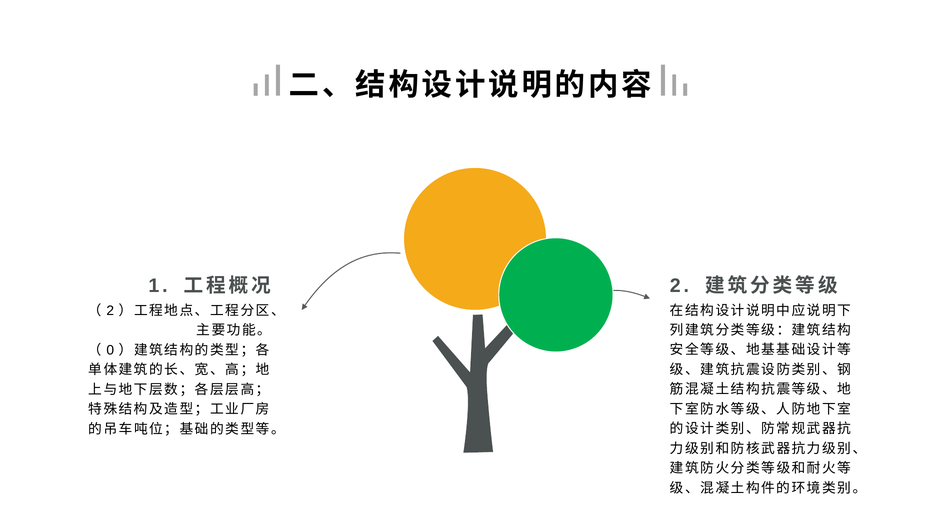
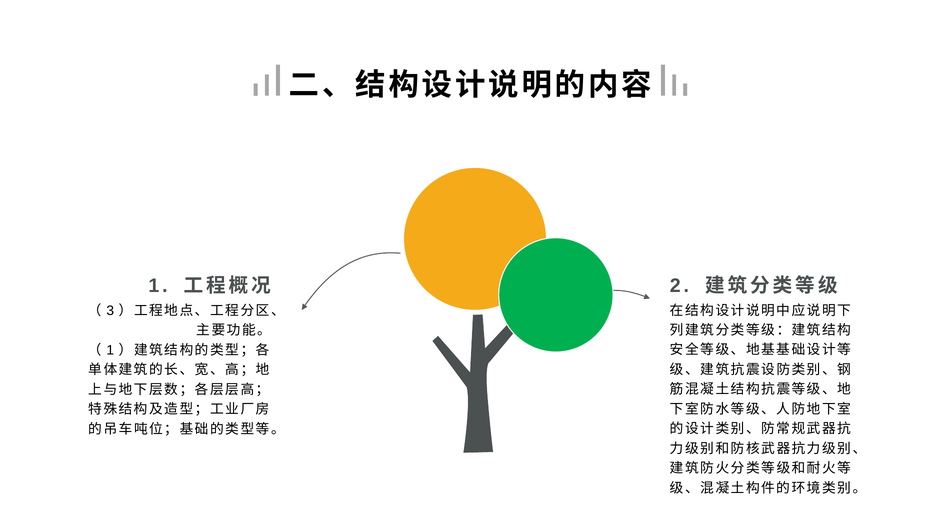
2 at (110, 311): 2 -> 3
0 at (110, 350): 0 -> 1
